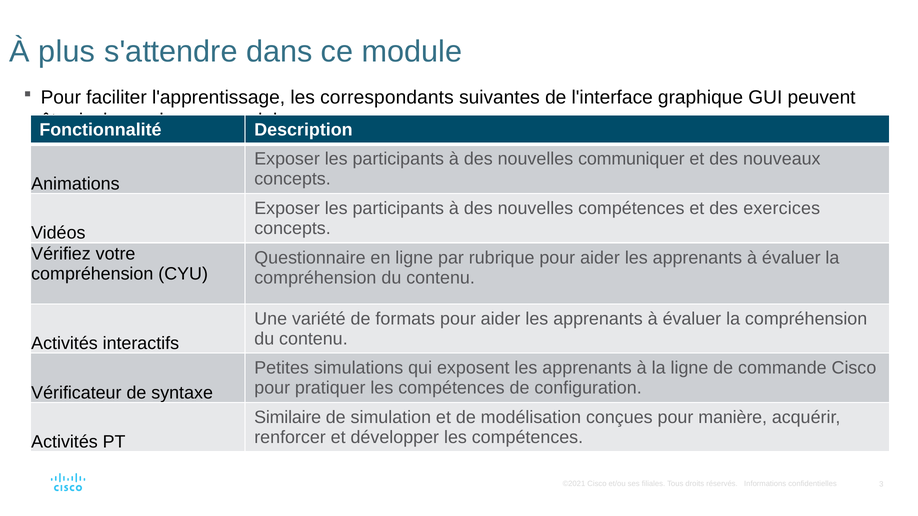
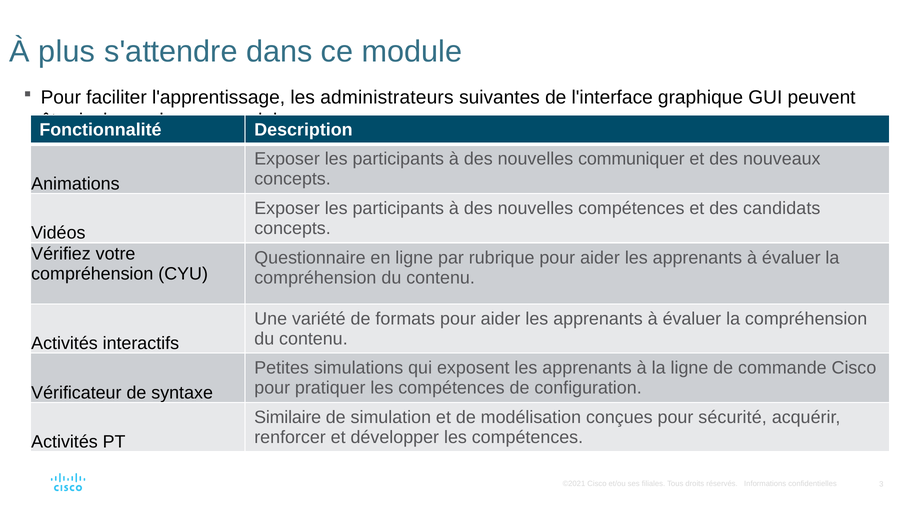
correspondants: correspondants -> administrateurs
exercices: exercices -> candidats
manière: manière -> sécurité
